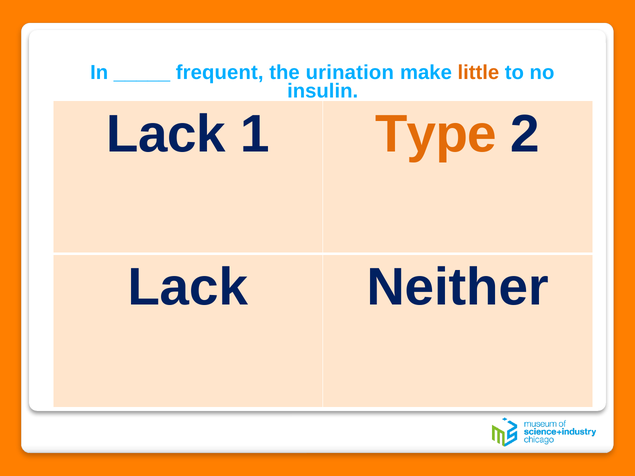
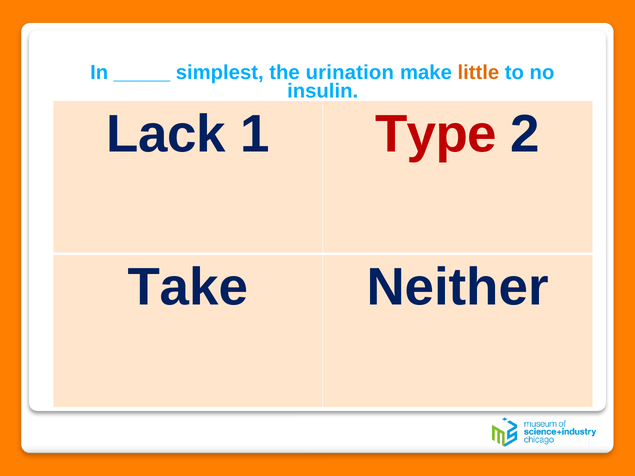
frequent: frequent -> simplest
Type colour: orange -> red
Lack at (188, 288): Lack -> Take
